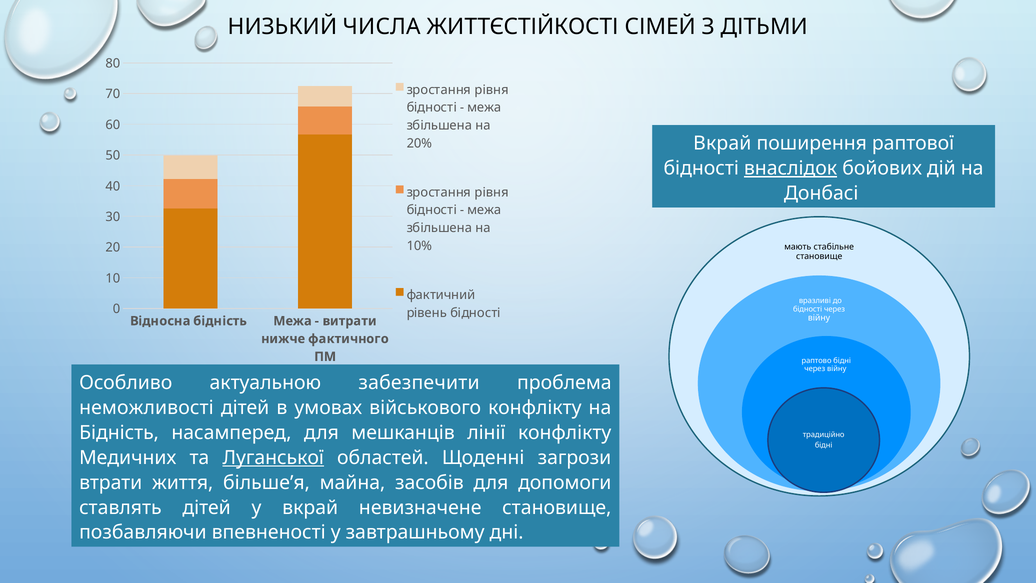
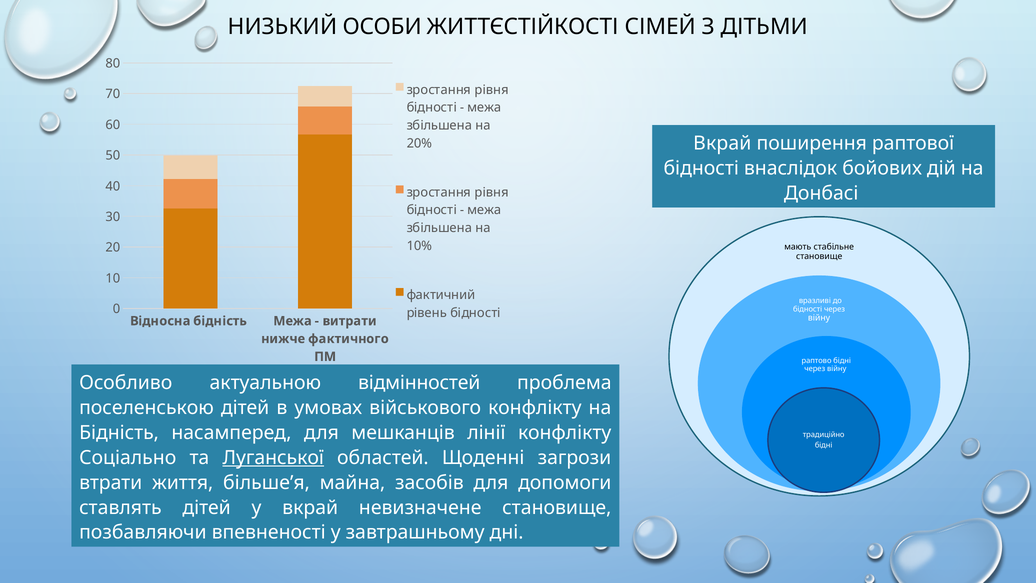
ЧИСЛА: ЧИСЛА -> ОСОБИ
внаслідок underline: present -> none
забезпечити: забезпечити -> відмінностей
неможливості: неможливості -> поселенською
Медичних: Медичних -> Соціально
